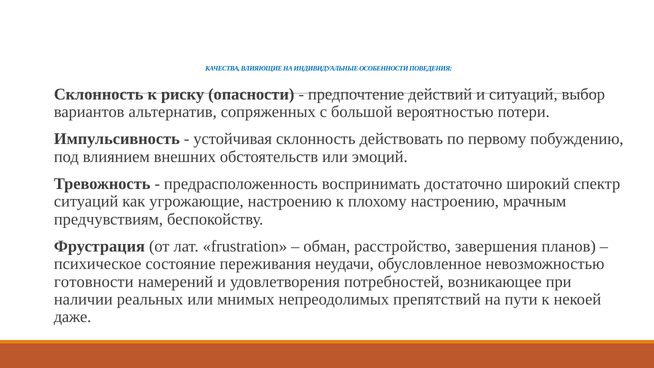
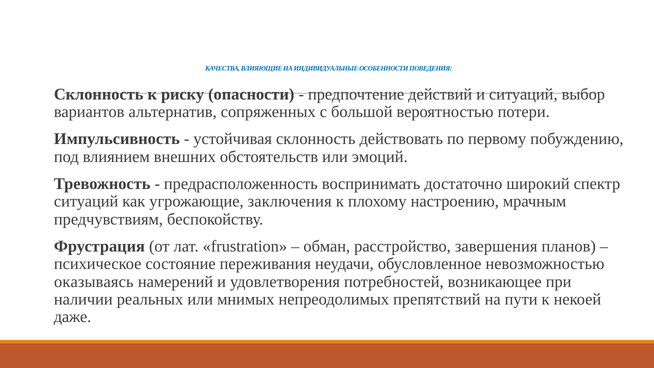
угрожающие настроению: настроению -> заключения
готовности: готовности -> оказываясь
